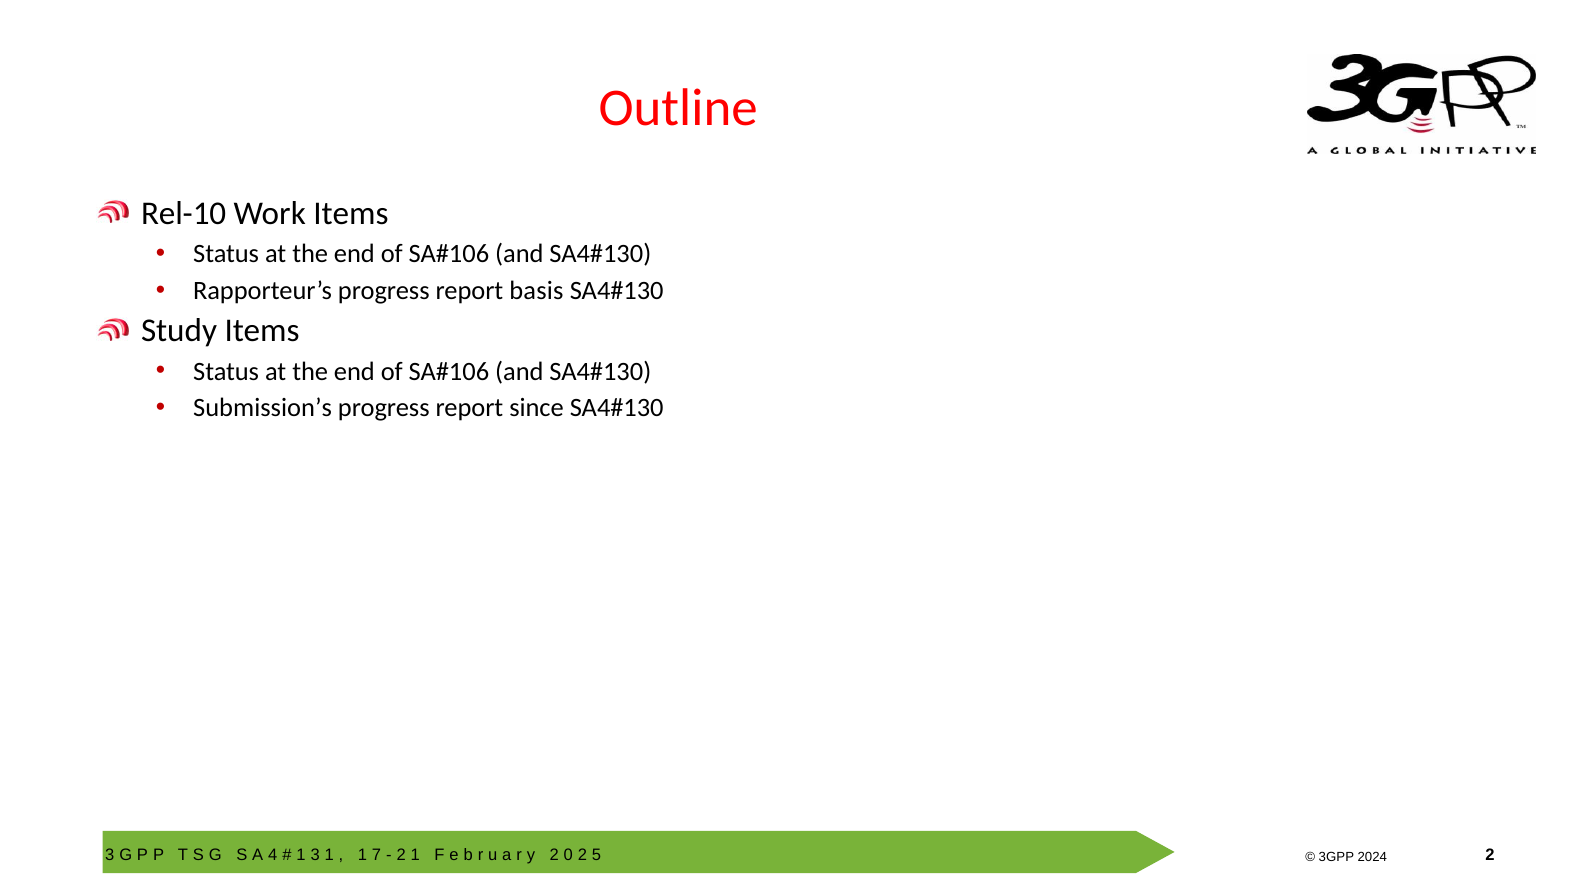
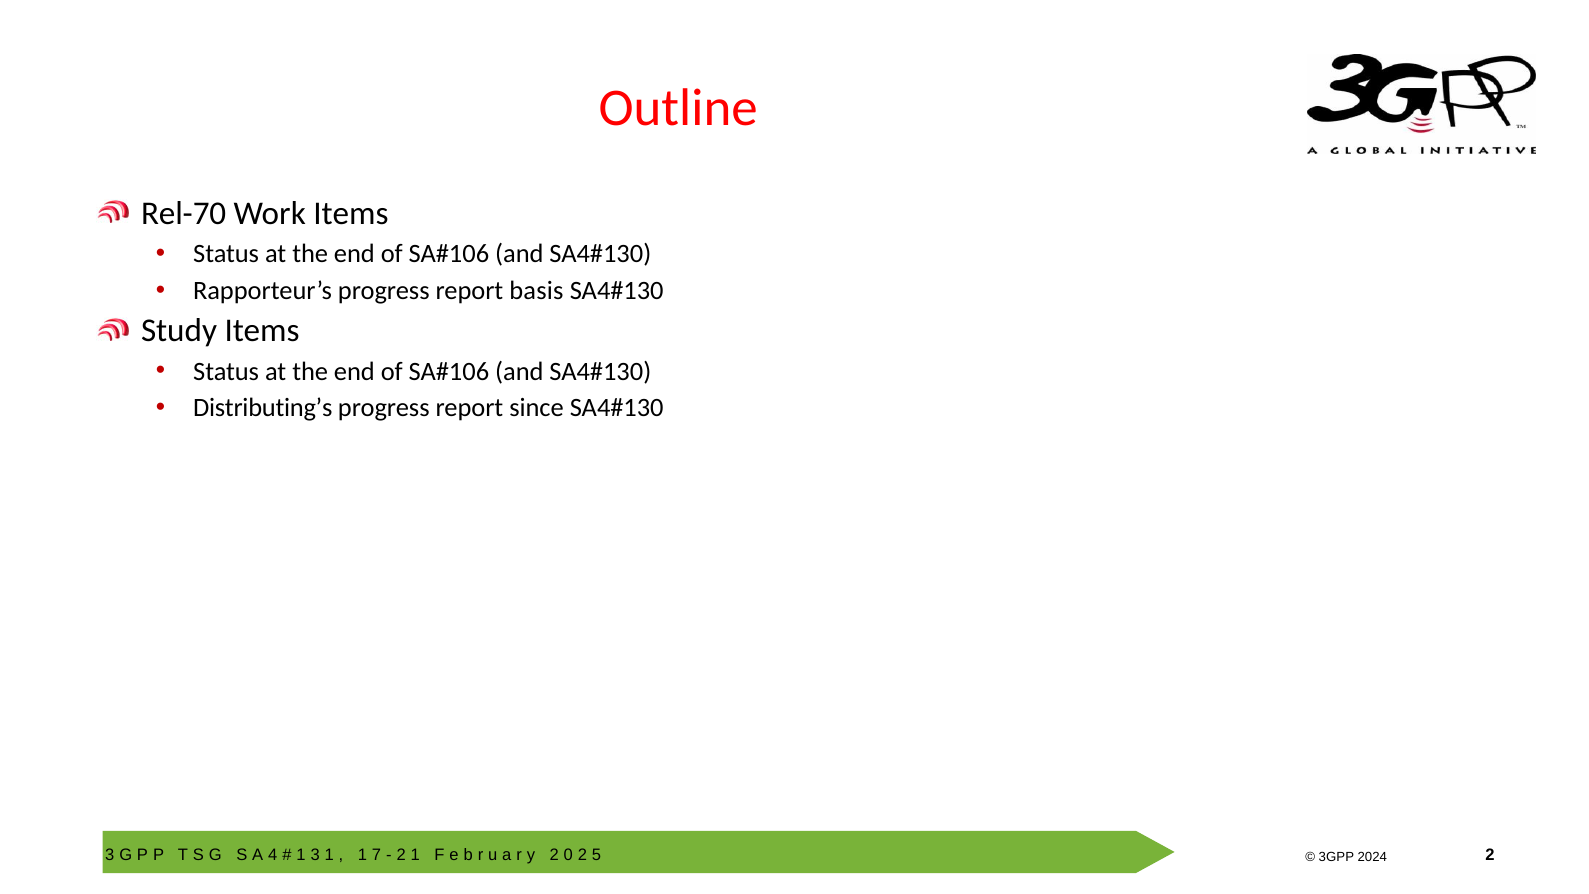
Rel-10: Rel-10 -> Rel-70
Submission’s: Submission’s -> Distributing’s
